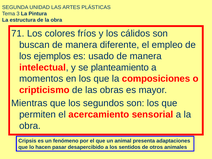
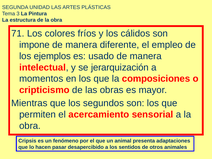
buscan: buscan -> impone
planteamiento: planteamiento -> jerarquización
